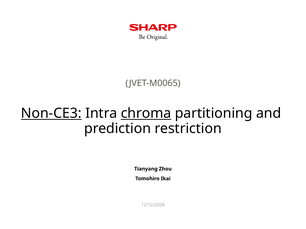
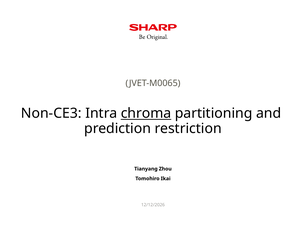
Non-CE3 underline: present -> none
